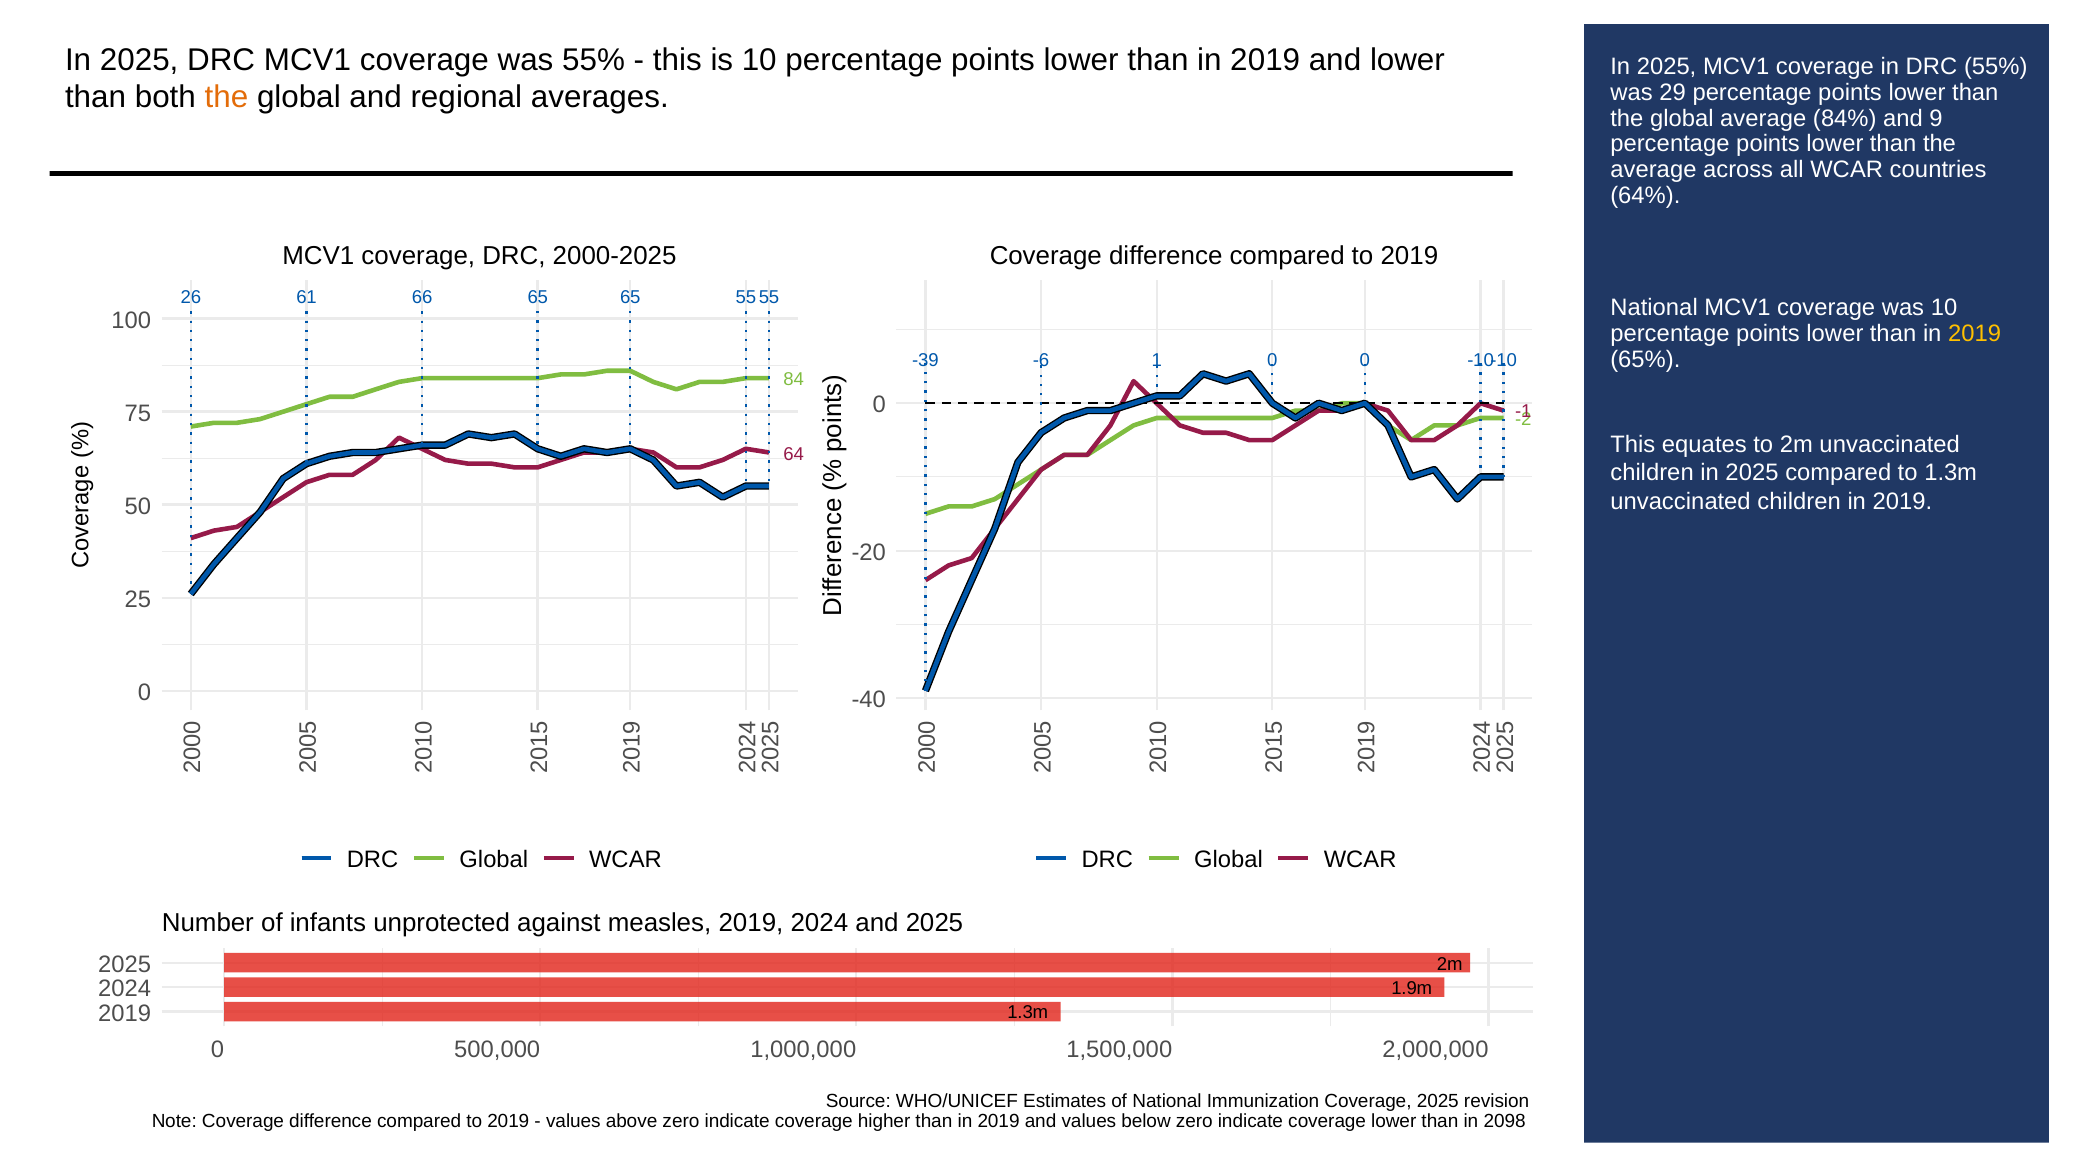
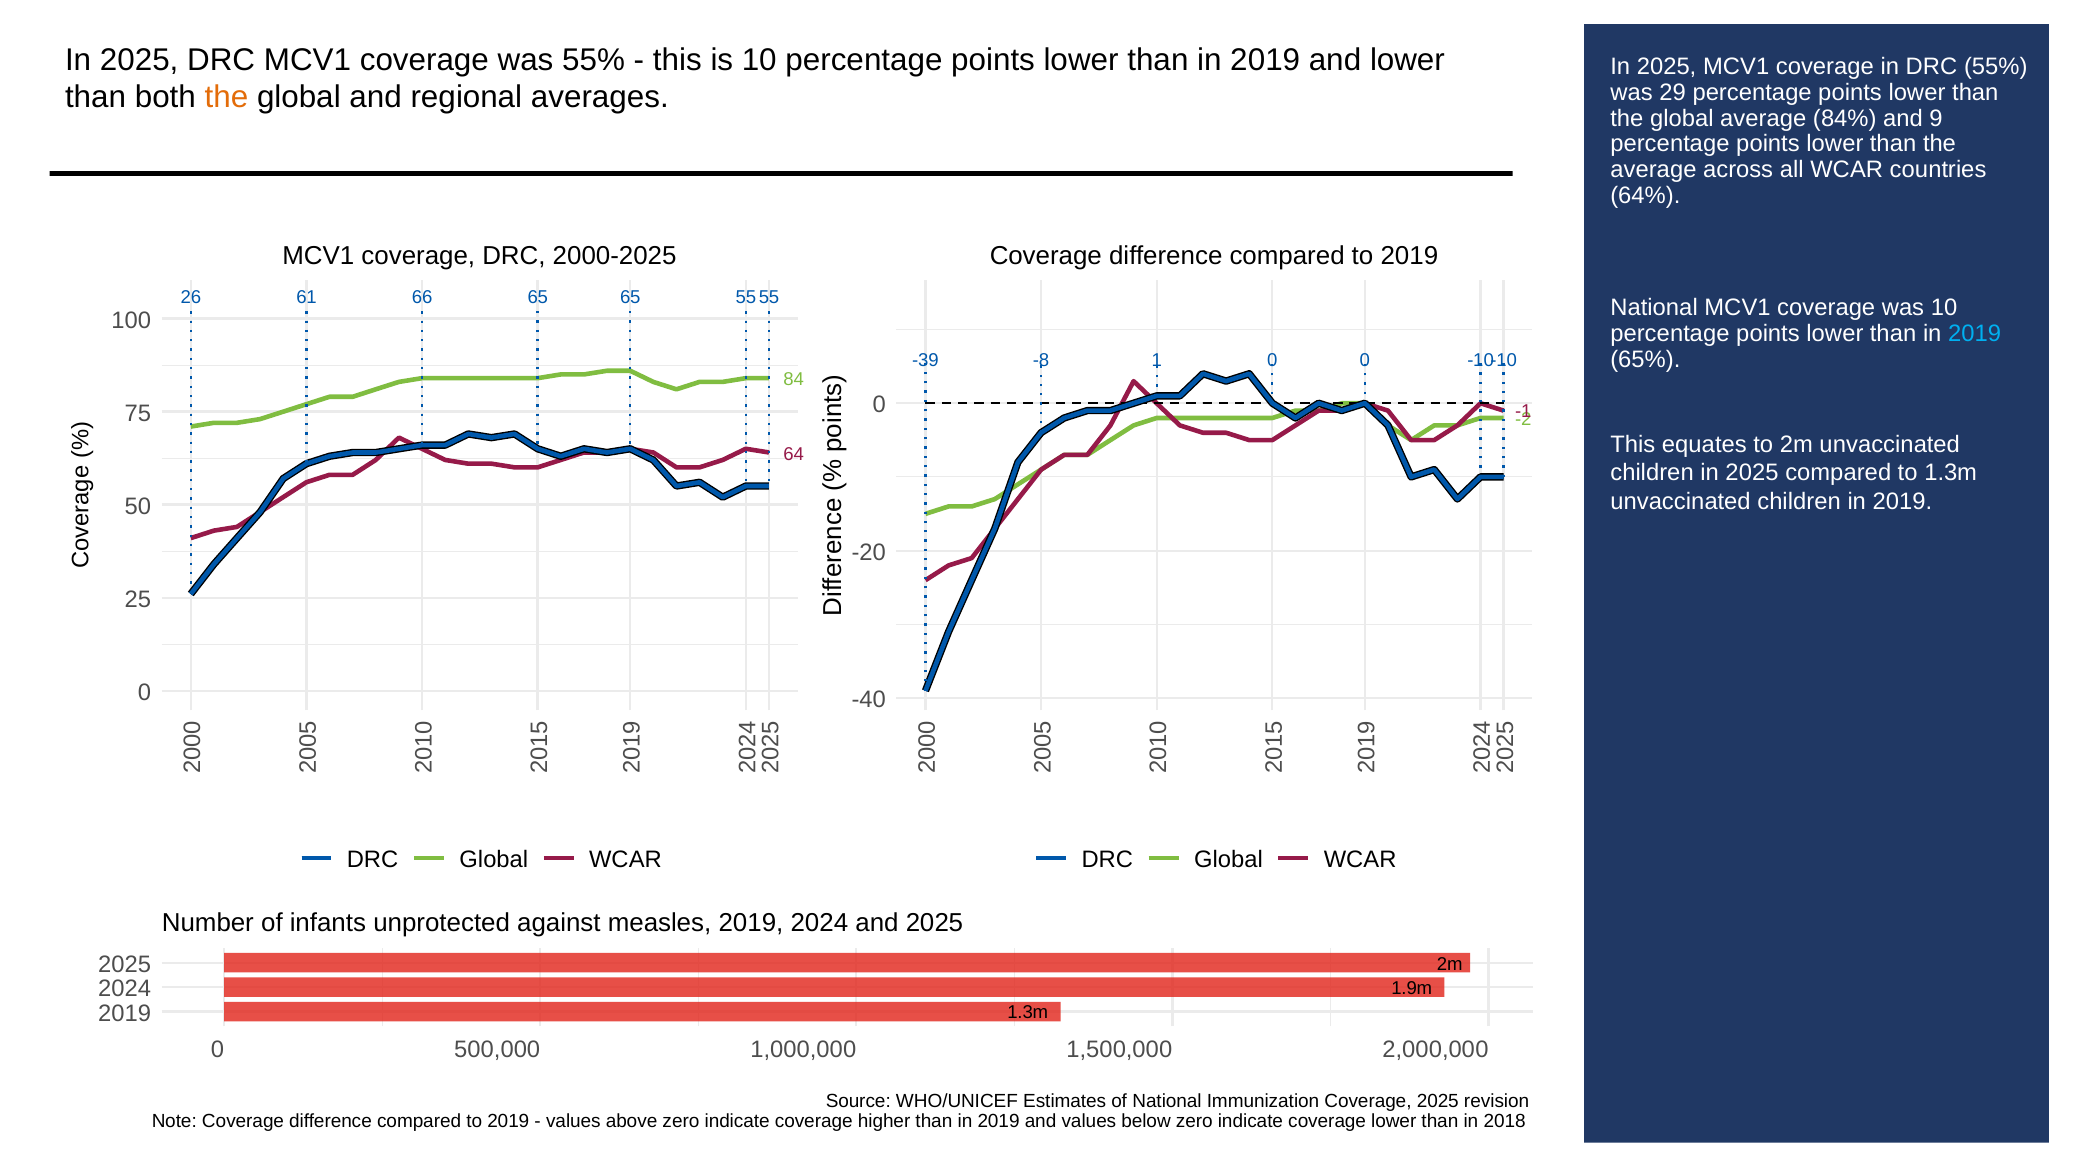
2019 at (1975, 334) colour: yellow -> light blue
-6: -6 -> -8
2098: 2098 -> 2018
